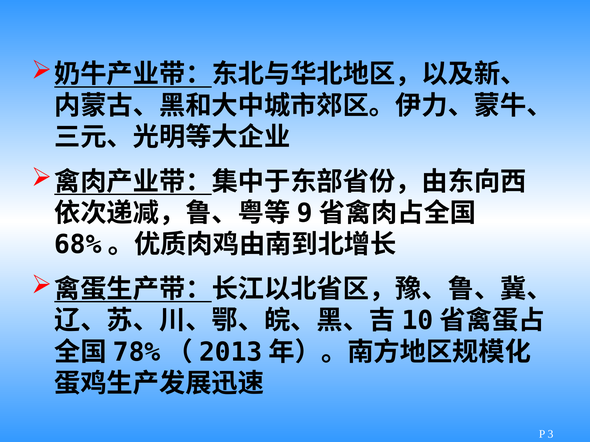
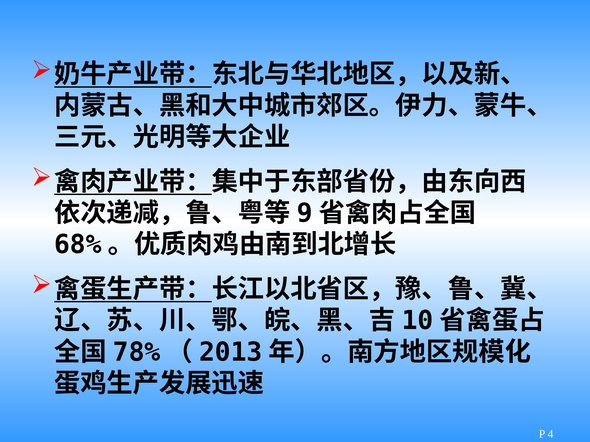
3: 3 -> 4
